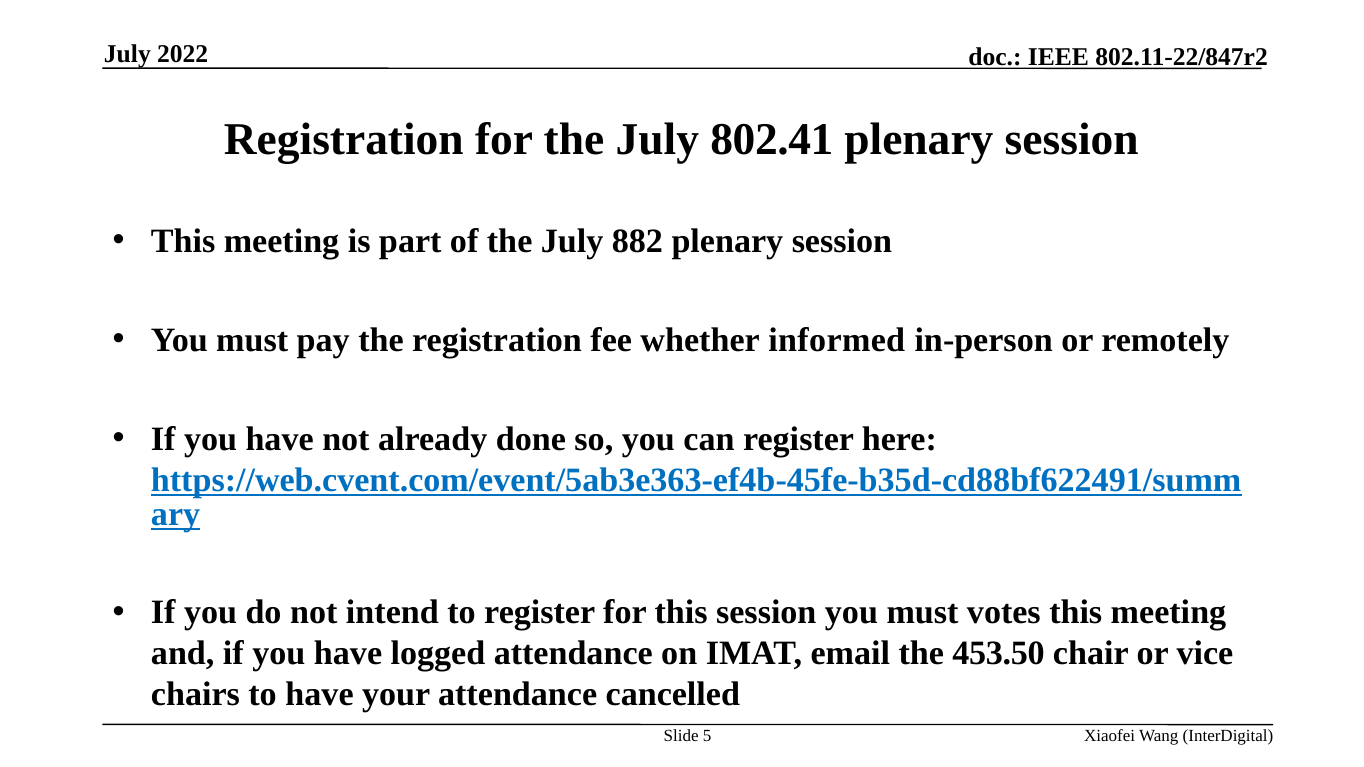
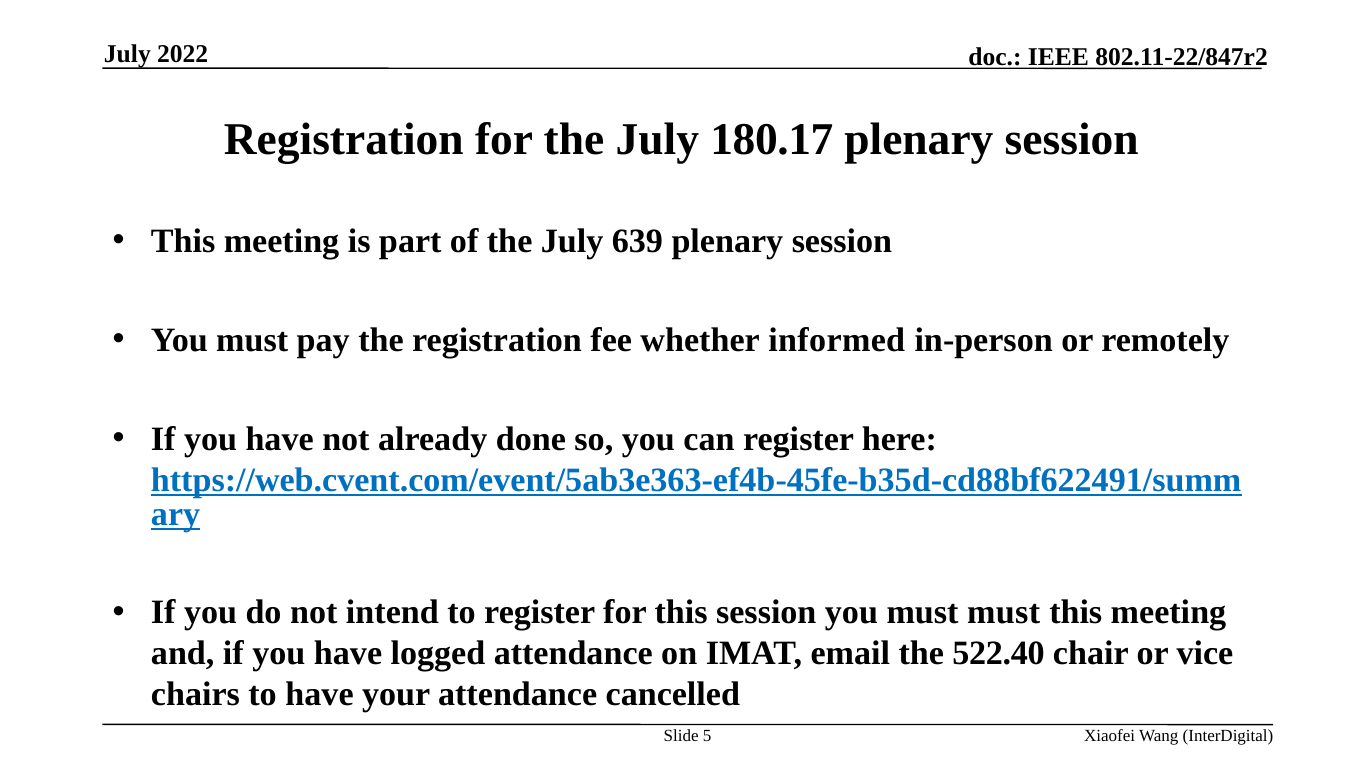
802.41: 802.41 -> 180.17
882: 882 -> 639
must votes: votes -> must
453.50: 453.50 -> 522.40
